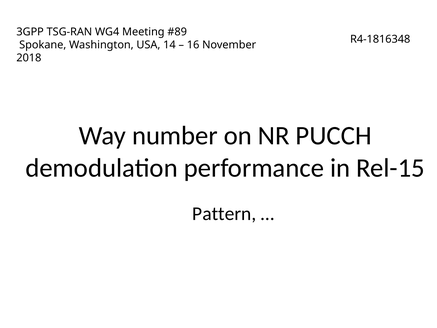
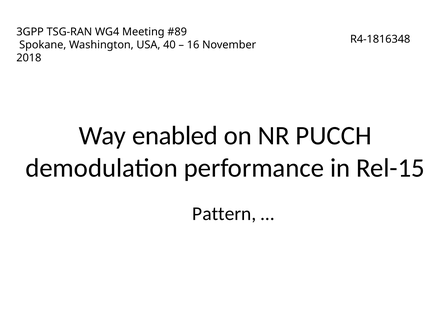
14: 14 -> 40
number: number -> enabled
